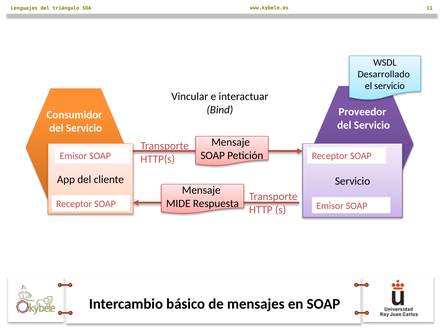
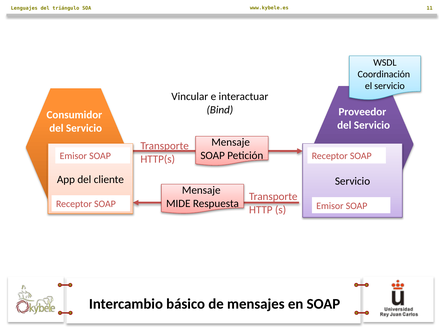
Desarrollado: Desarrollado -> Coordinación
